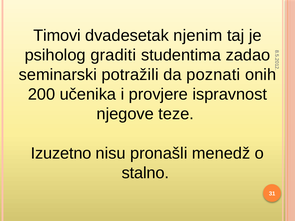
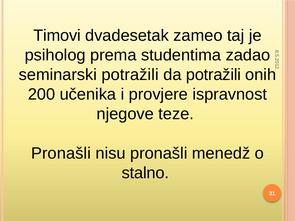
njenim: njenim -> zameo
graditi: graditi -> prema
da poznati: poznati -> potražili
Izuzetno at (61, 153): Izuzetno -> Pronašli
